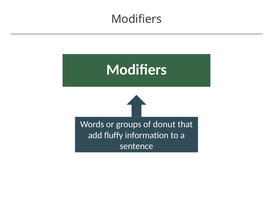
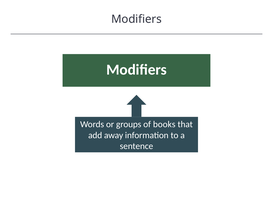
donut: donut -> books
fluffy: fluffy -> away
